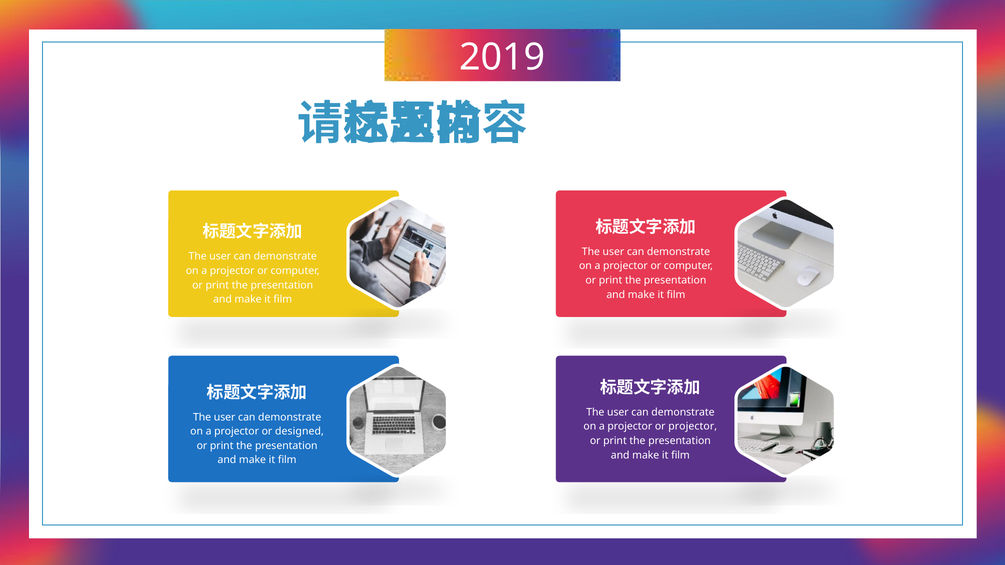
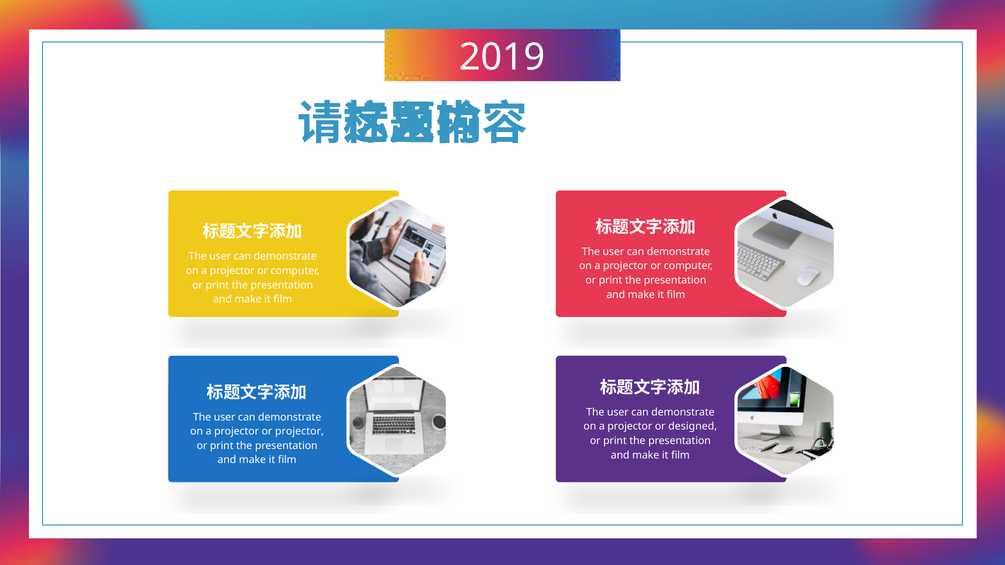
or projector: projector -> designed
or designed: designed -> projector
